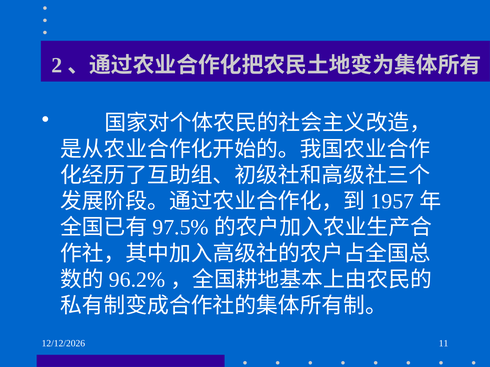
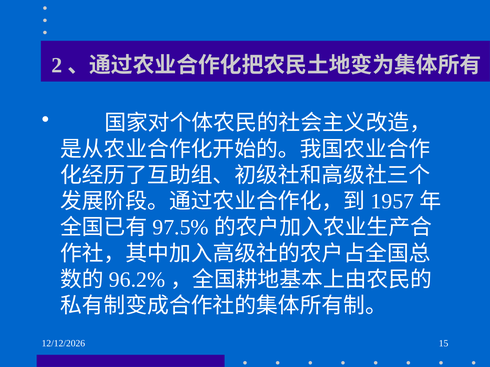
11: 11 -> 15
